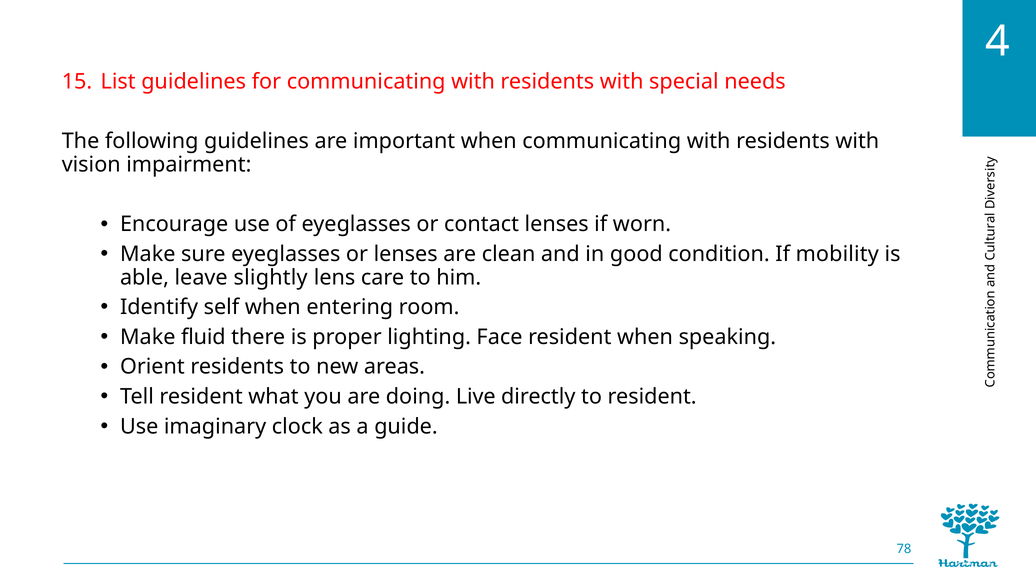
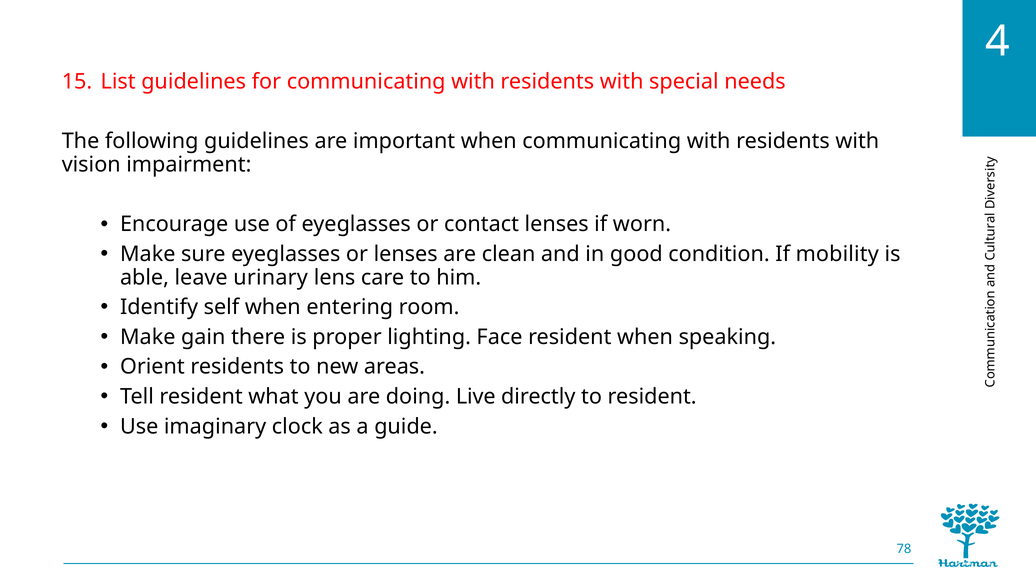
slightly: slightly -> urinary
fluid: fluid -> gain
